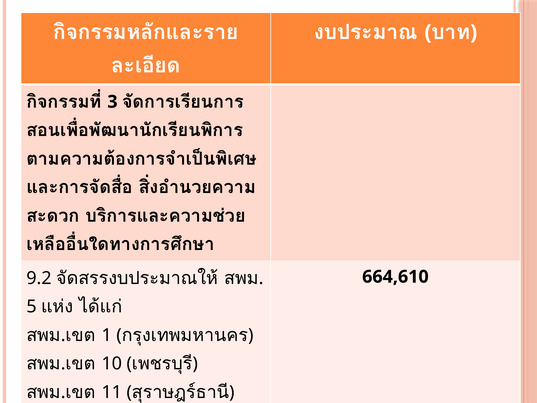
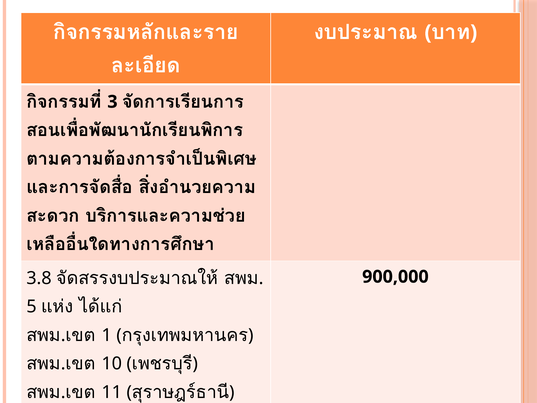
9.2: 9.2 -> 3.8
664,610: 664,610 -> 900,000
